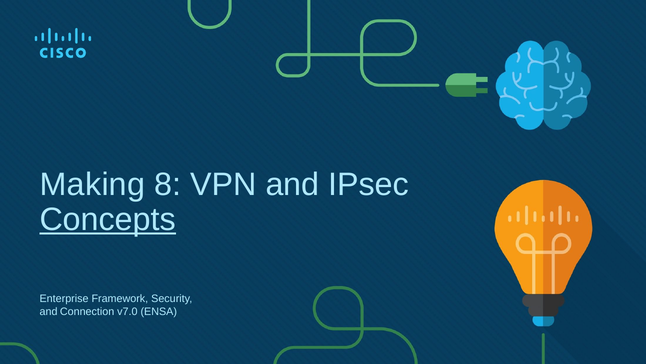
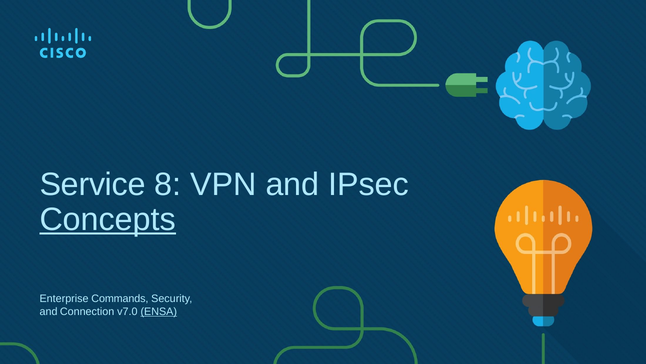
Making: Making -> Service
Framework: Framework -> Commands
ENSA underline: none -> present
